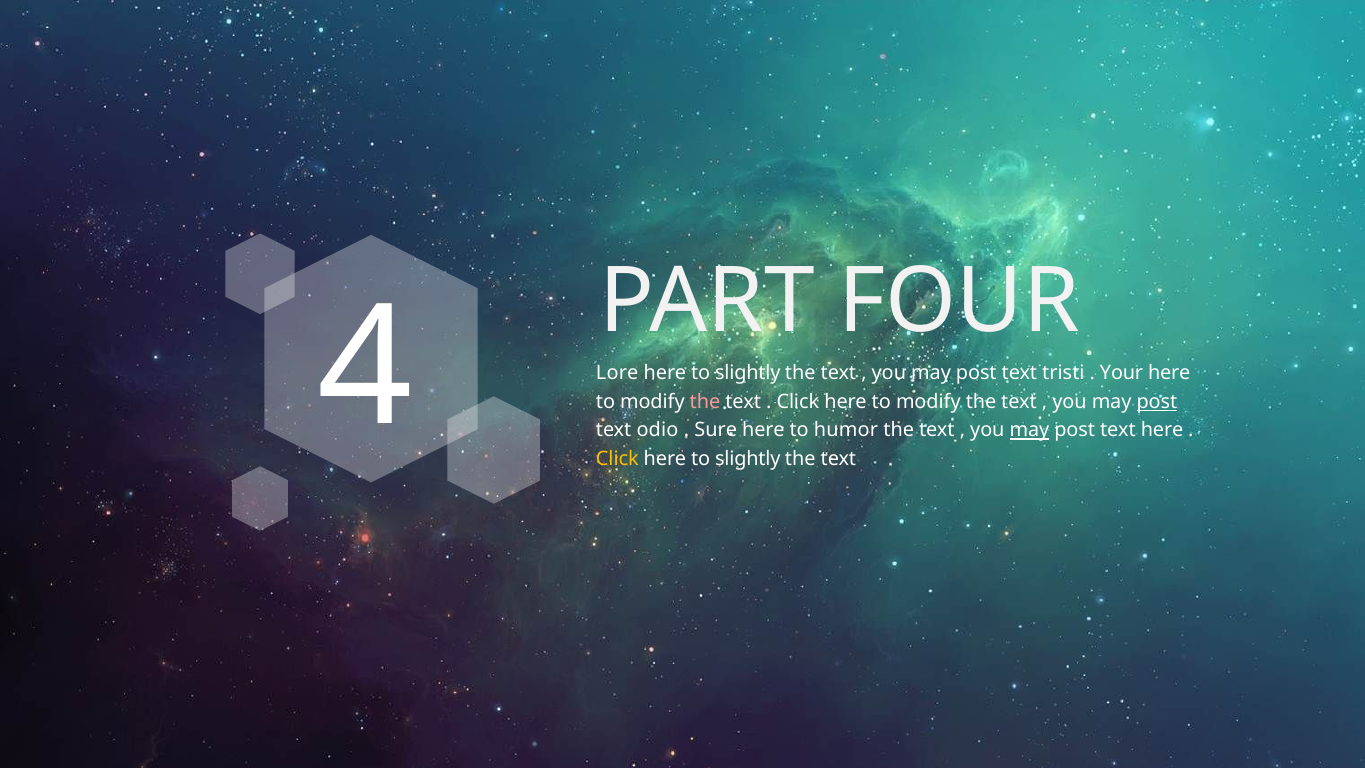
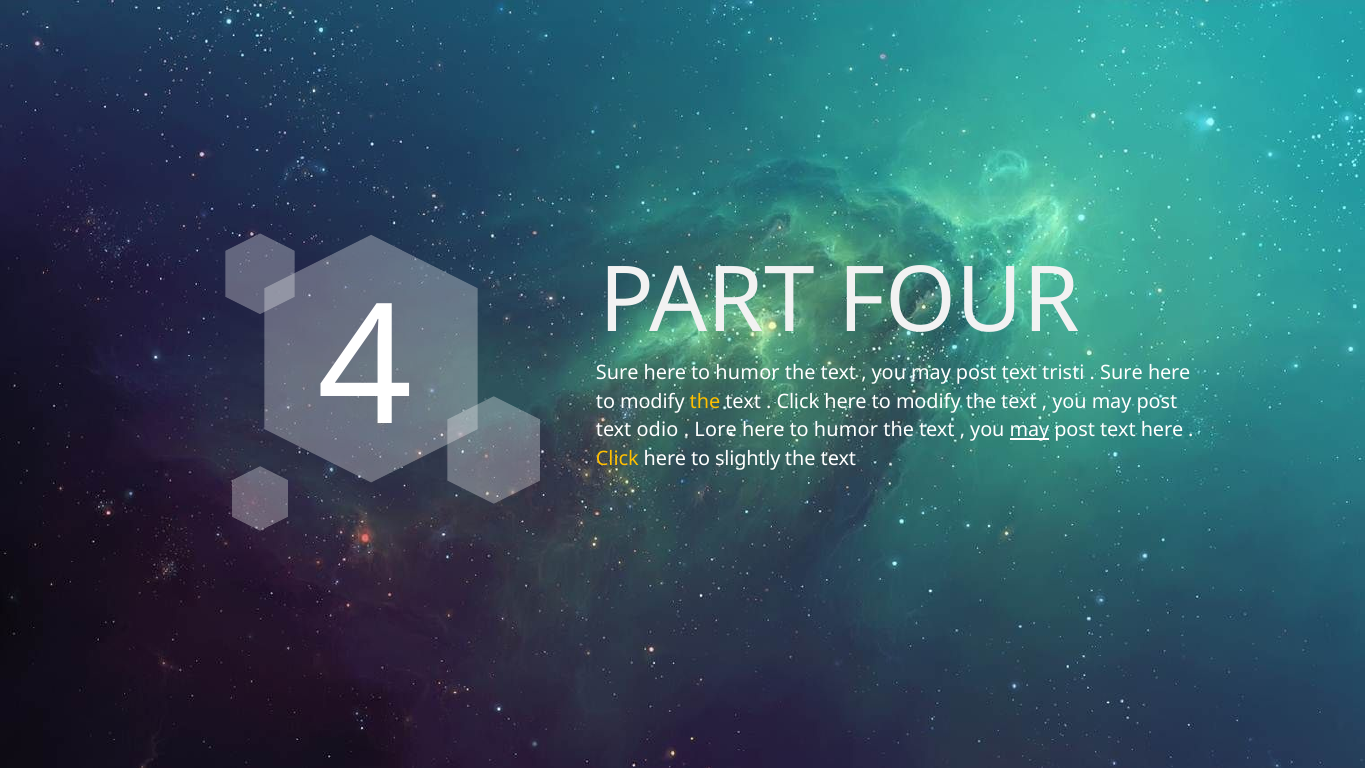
Lore at (617, 373): Lore -> Sure
slightly at (748, 373): slightly -> humor
Your at (1122, 373): Your -> Sure
the at (705, 402) colour: pink -> yellow
post at (1157, 402) underline: present -> none
Sure: Sure -> Lore
